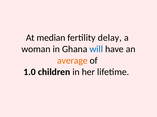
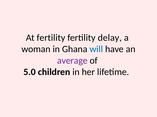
At median: median -> fertility
average colour: orange -> purple
1.0: 1.0 -> 5.0
